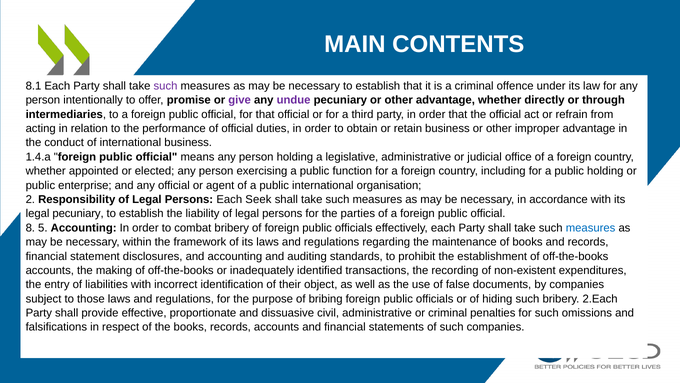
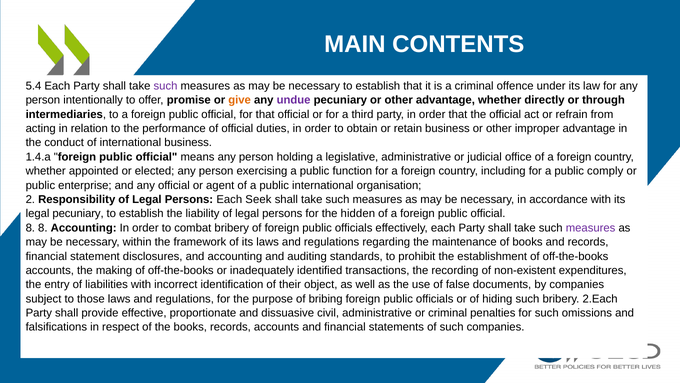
8.1: 8.1 -> 5.4
give colour: purple -> orange
public holding: holding -> comply
parties: parties -> hidden
8 5: 5 -> 8
measures at (591, 228) colour: blue -> purple
